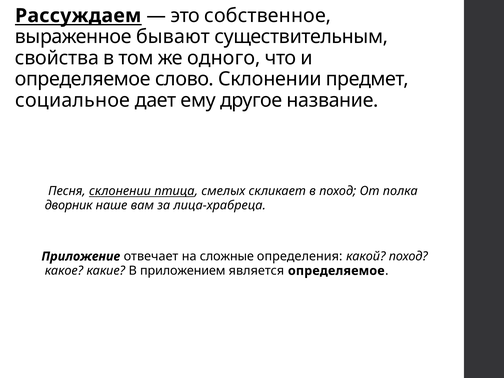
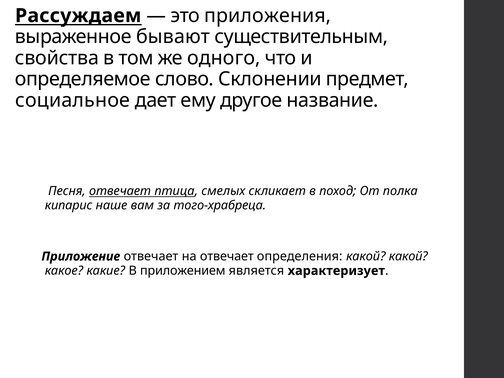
собственное: собственное -> приложения
Песня склонении: склонении -> отвечает
дворник: дворник -> кипарис
лица-храбреца: лица-храбреца -> того-храбреца
на сложные: сложные -> отвечает
какой поход: поход -> какой
является определяемое: определяемое -> характеризует
